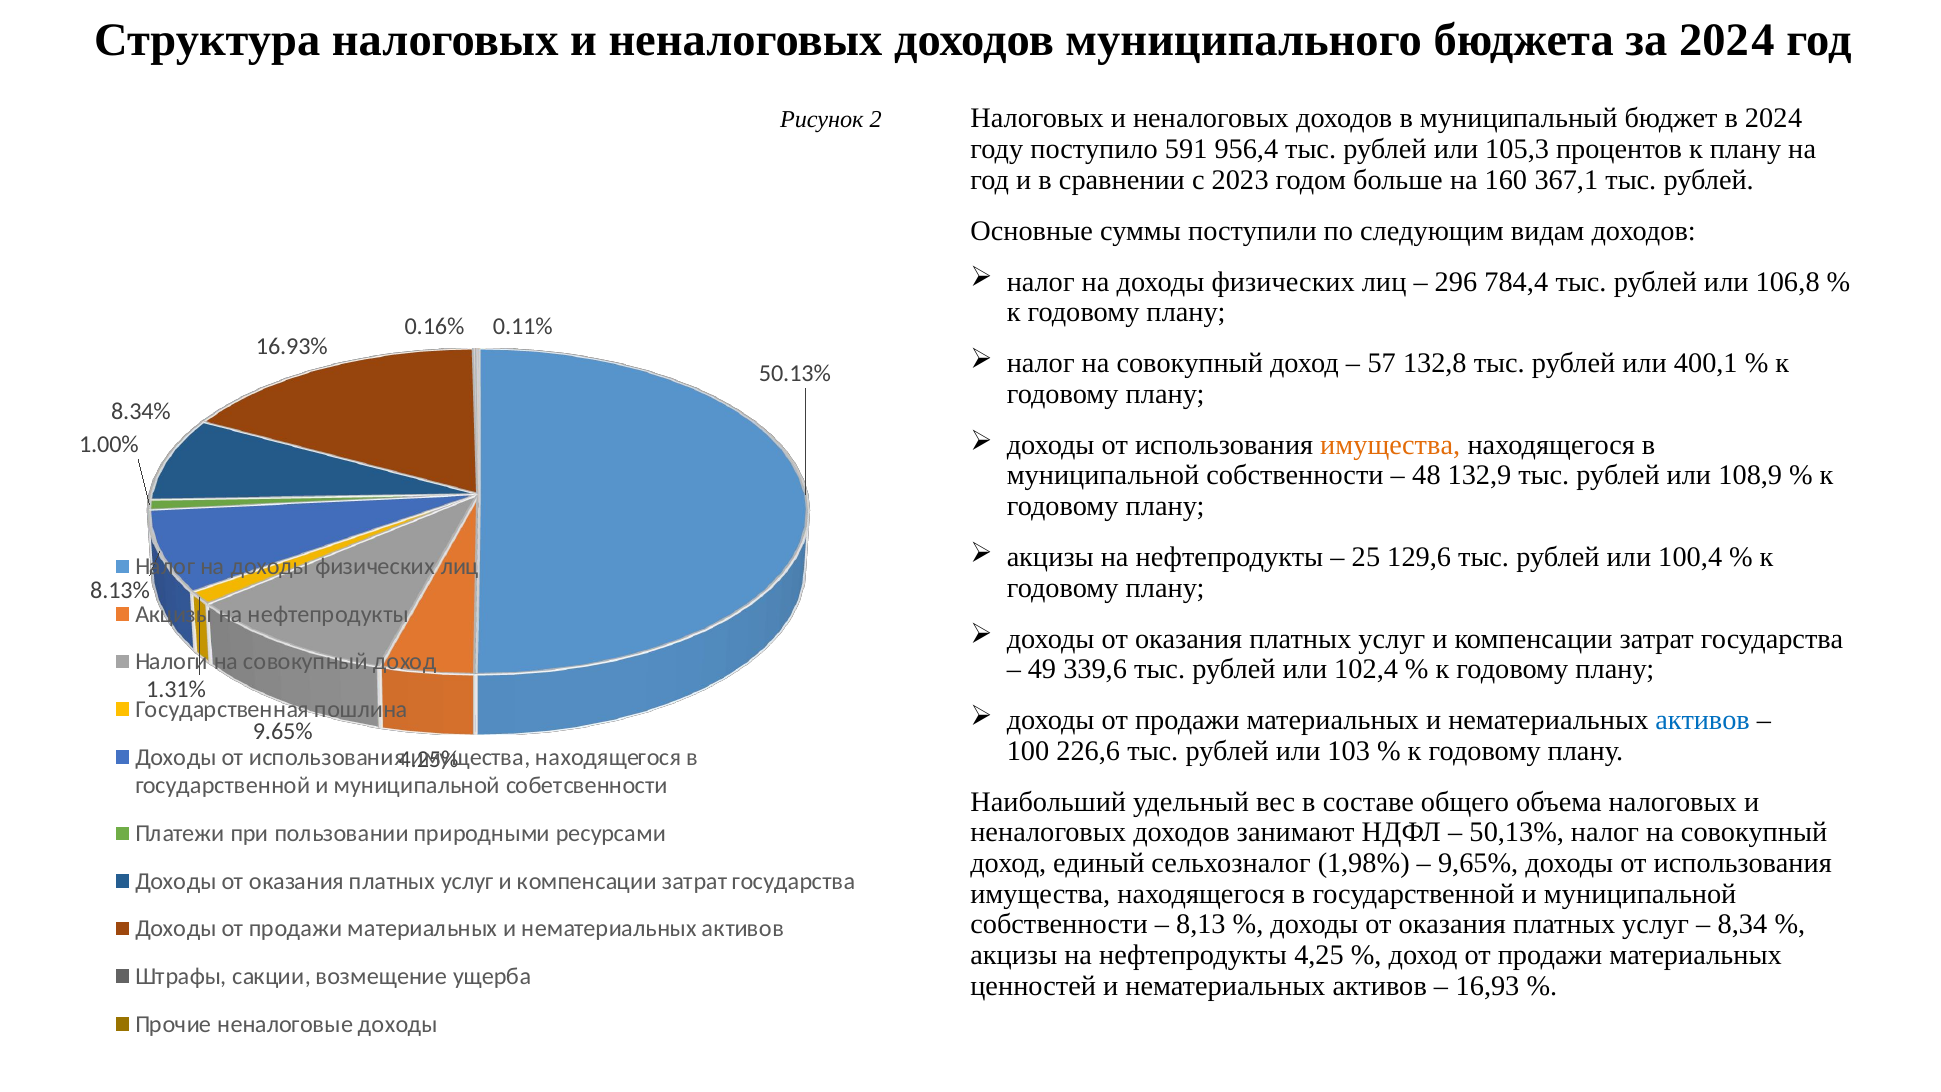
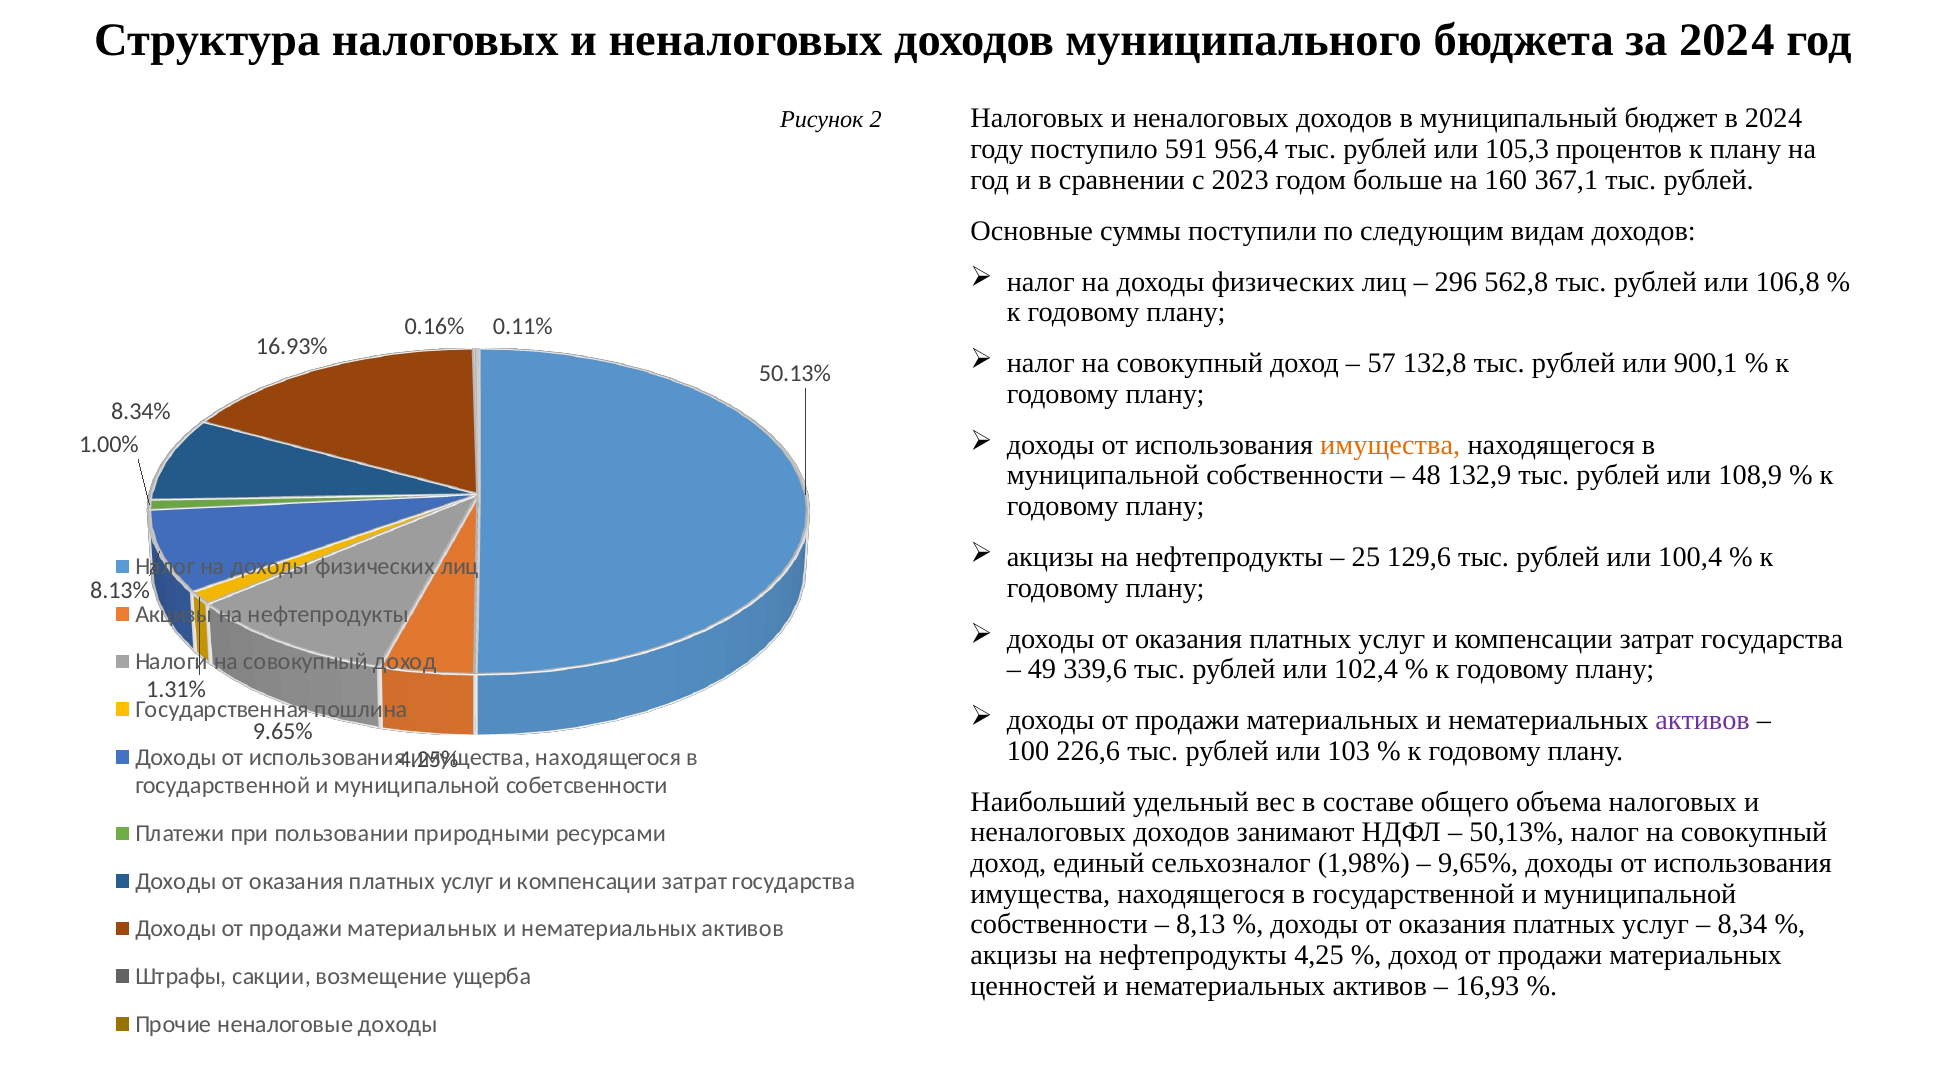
784,4: 784,4 -> 562,8
400,1: 400,1 -> 900,1
активов at (1703, 720) colour: blue -> purple
